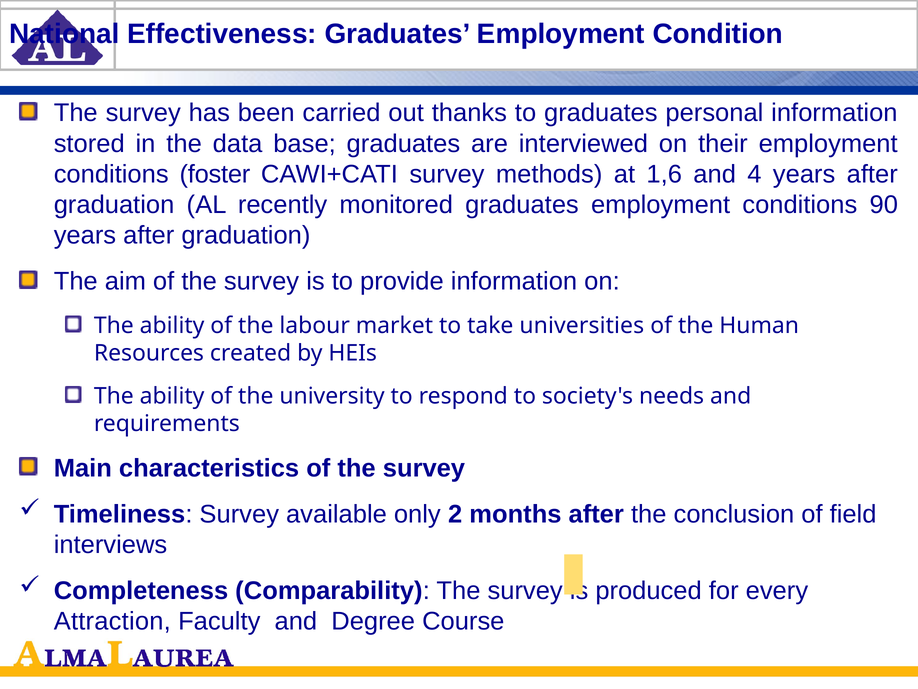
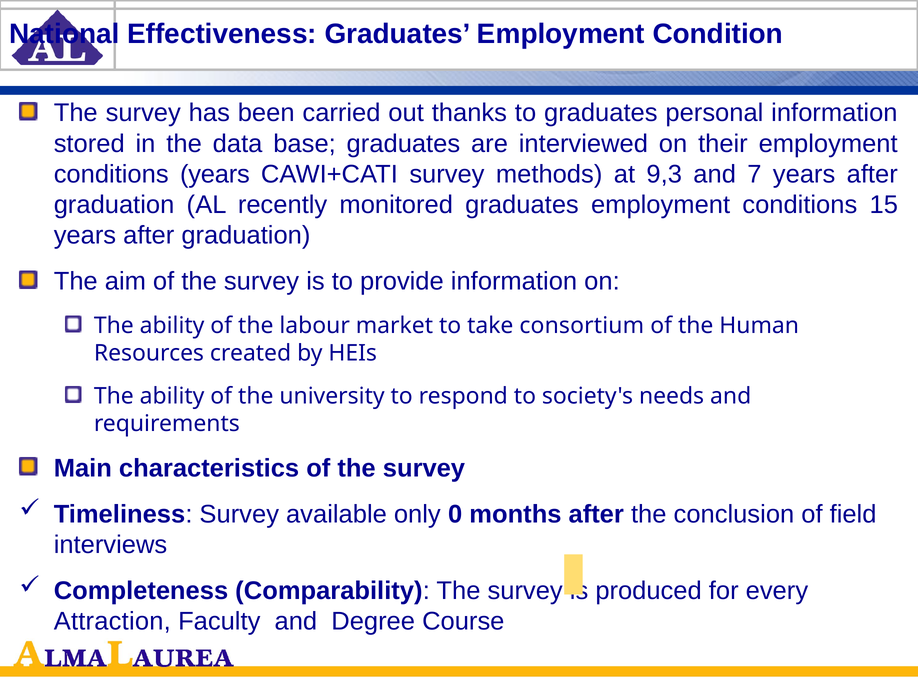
conditions foster: foster -> years
1,6: 1,6 -> 9,3
4: 4 -> 7
90: 90 -> 15
universities: universities -> consortium
2: 2 -> 0
